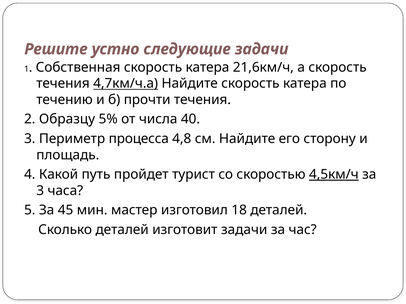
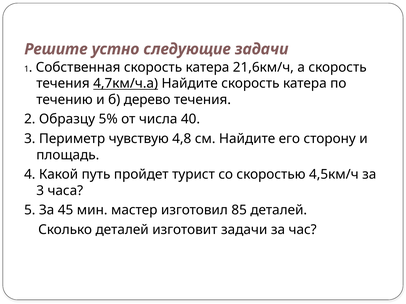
прочти: прочти -> дерево
процесса: процесса -> чувствую
4,5км/ч underline: present -> none
18: 18 -> 85
